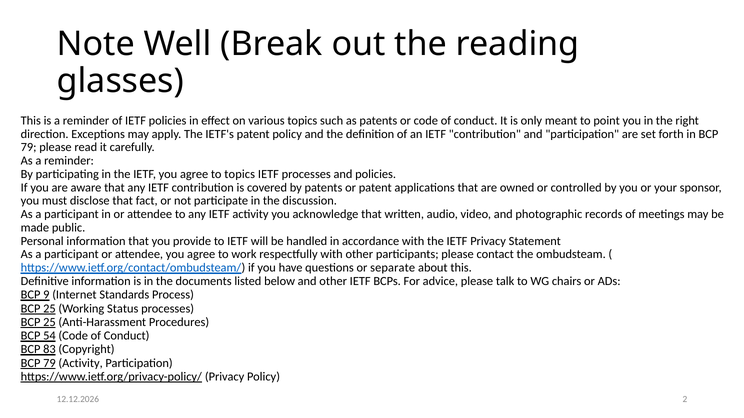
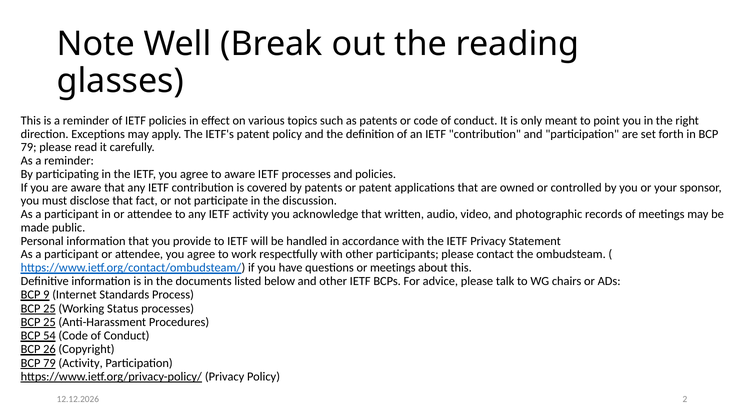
to topics: topics -> aware
or separate: separate -> meetings
83: 83 -> 26
